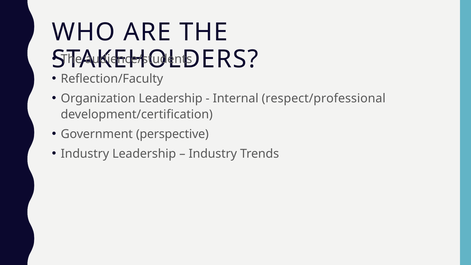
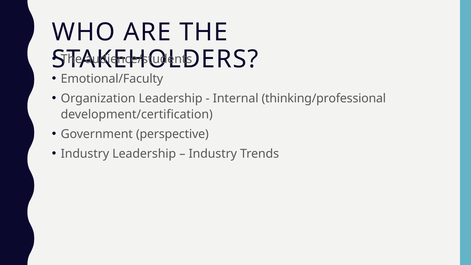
Reflection/Faculty: Reflection/Faculty -> Emotional/Faculty
respect/professional: respect/professional -> thinking/professional
